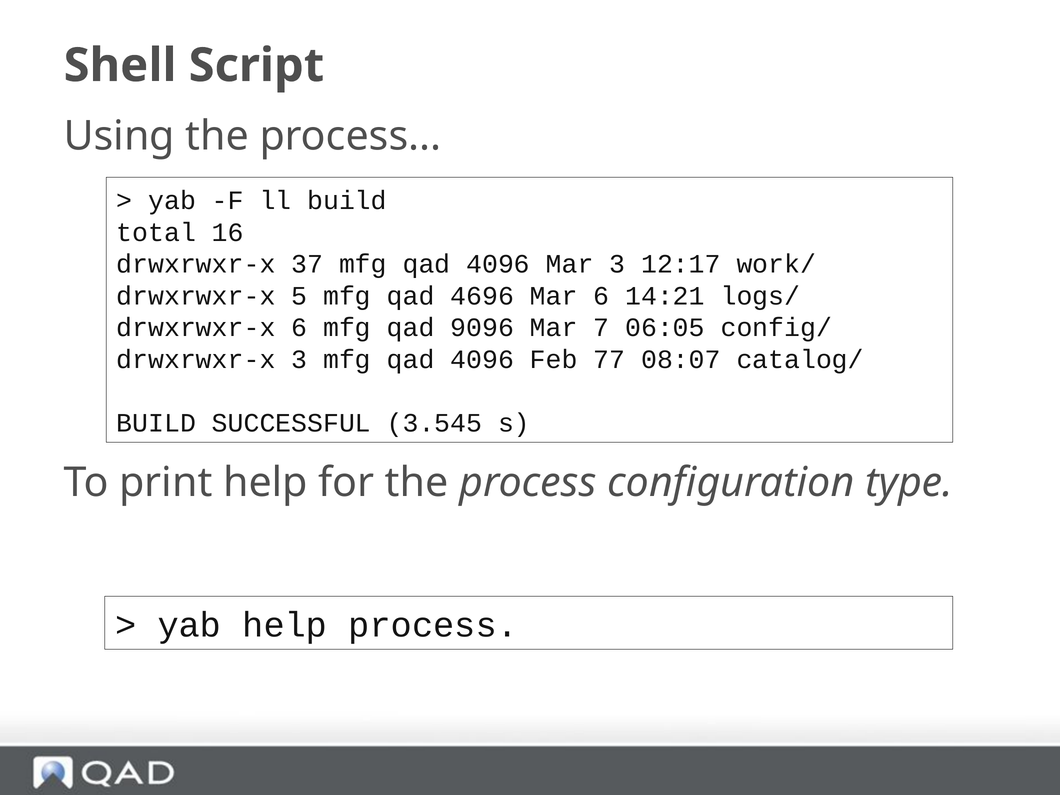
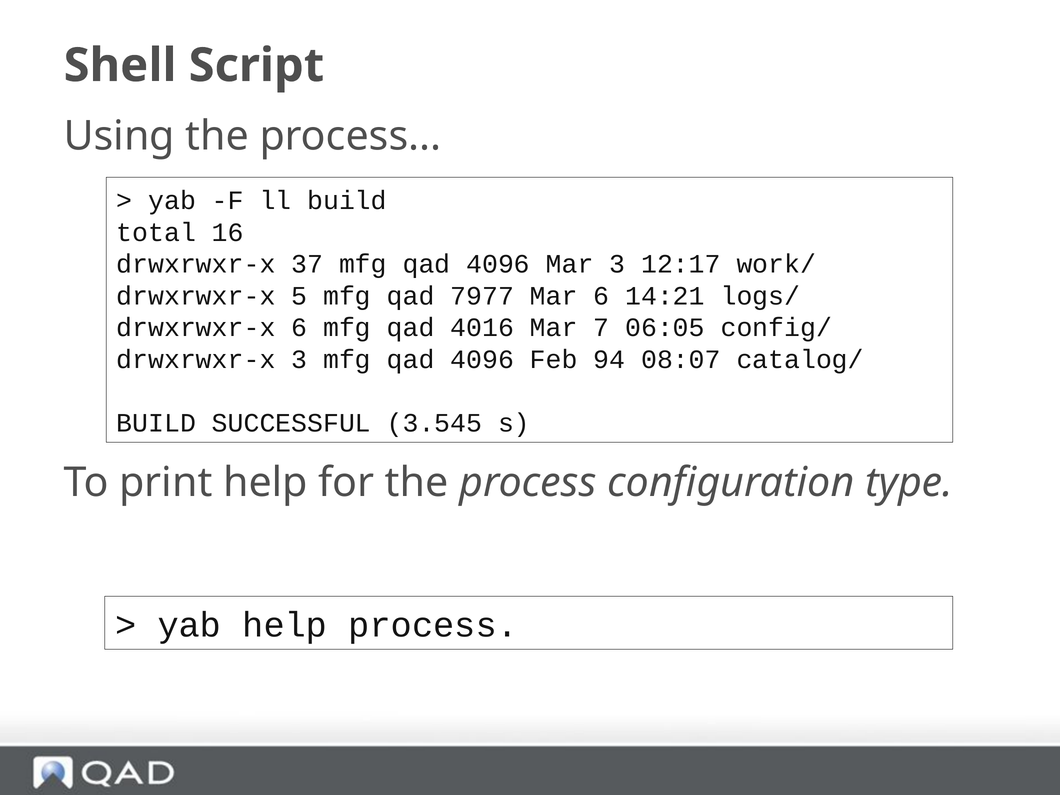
4696: 4696 -> 7977
9096: 9096 -> 4016
77: 77 -> 94
